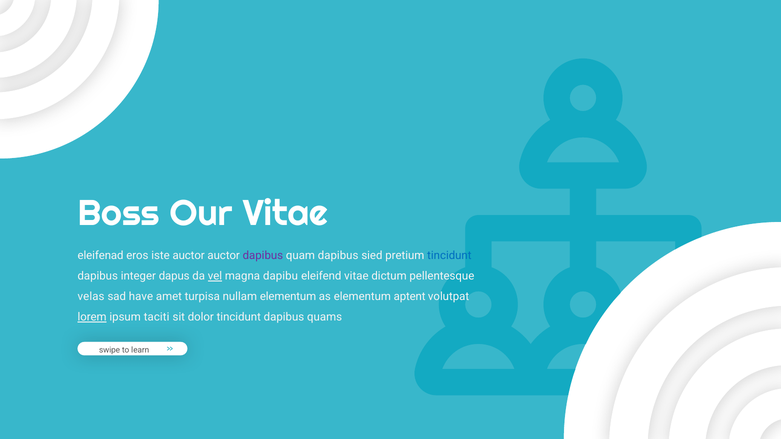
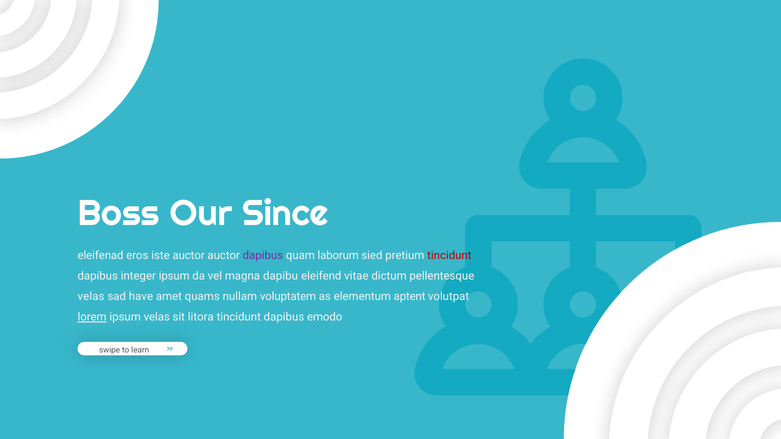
Our Vitae: Vitae -> Since
quam dapibus: dapibus -> laborum
tincidunt at (449, 256) colour: blue -> red
integer dapus: dapus -> ipsum
vel underline: present -> none
turpisa: turpisa -> quams
nullam elementum: elementum -> voluptatem
ipsum taciti: taciti -> velas
dolor: dolor -> litora
quams: quams -> emodo
